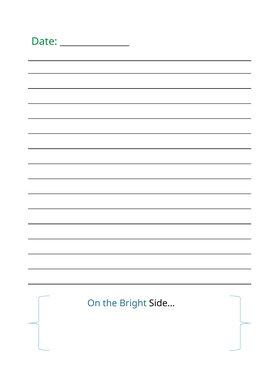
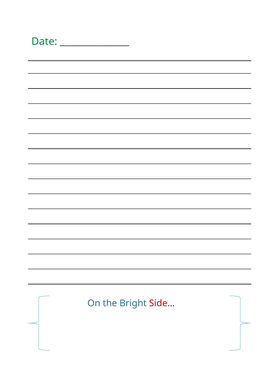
Side… colour: black -> red
